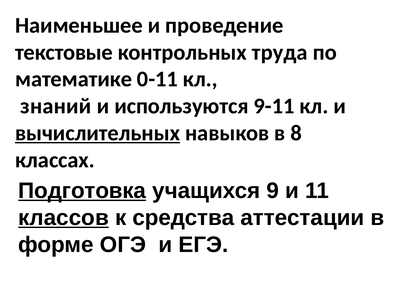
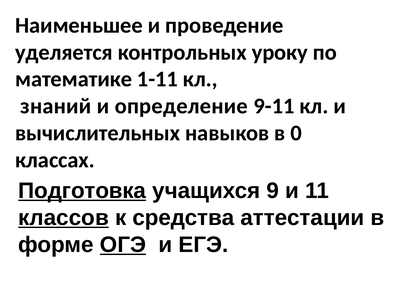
текстовые: текстовые -> уделяется
труда: труда -> уроку
0-11: 0-11 -> 1-11
используются: используются -> определение
вычислительных underline: present -> none
8: 8 -> 0
ОГЭ underline: none -> present
